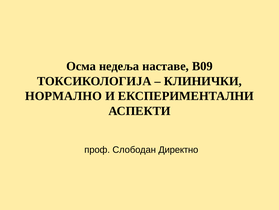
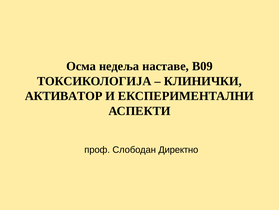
НОРМАЛНО: НОРМАЛНО -> АКТИВАТОР
